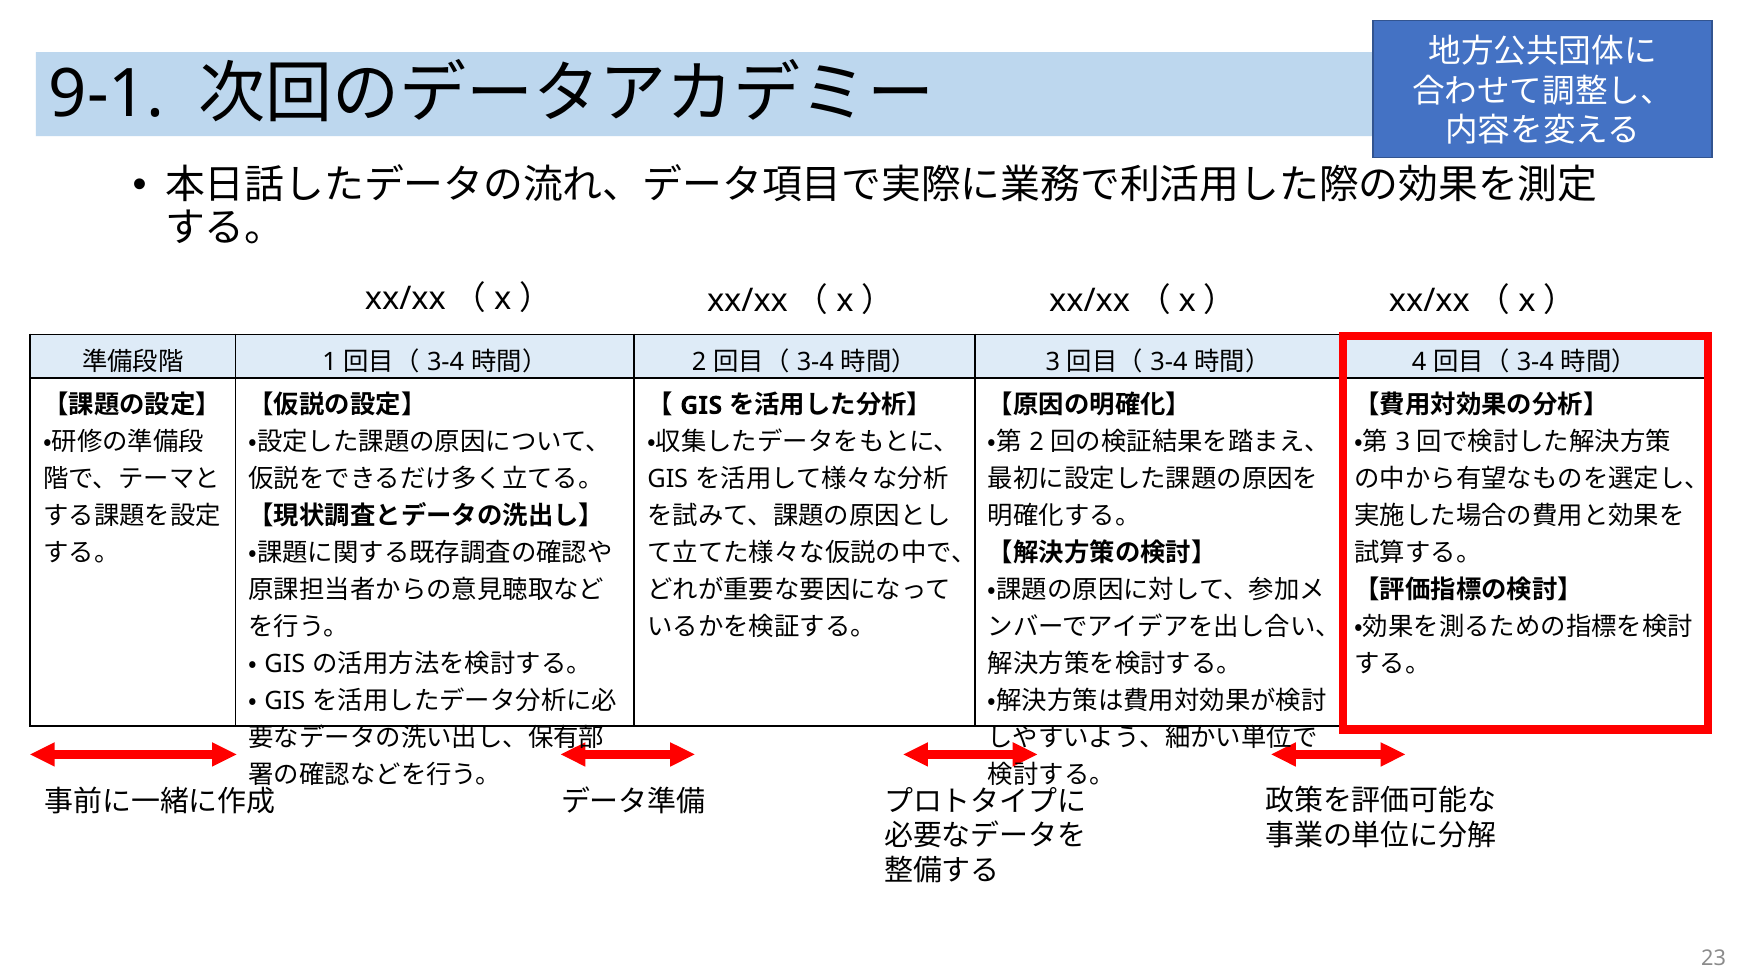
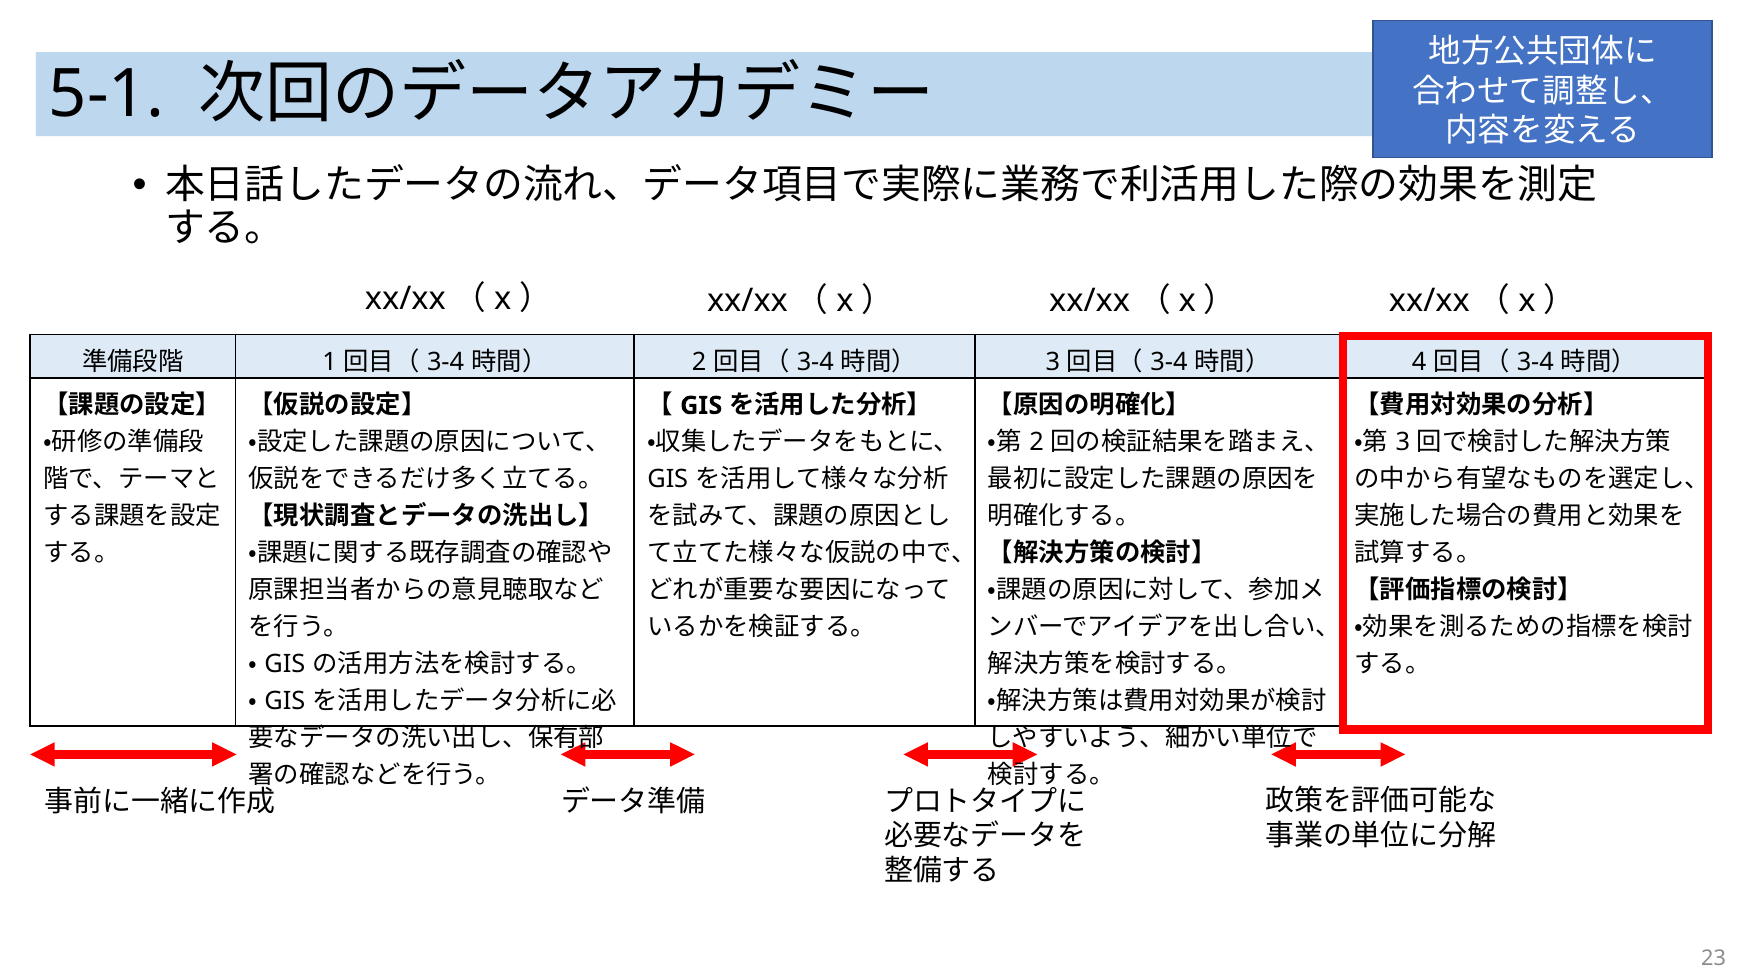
9-1: 9-1 -> 5-1
